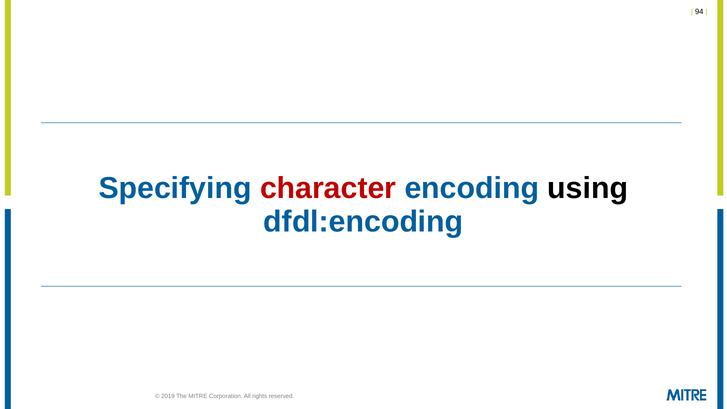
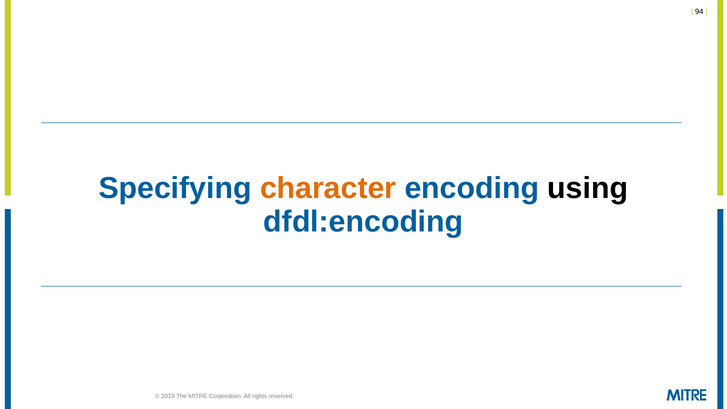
character colour: red -> orange
